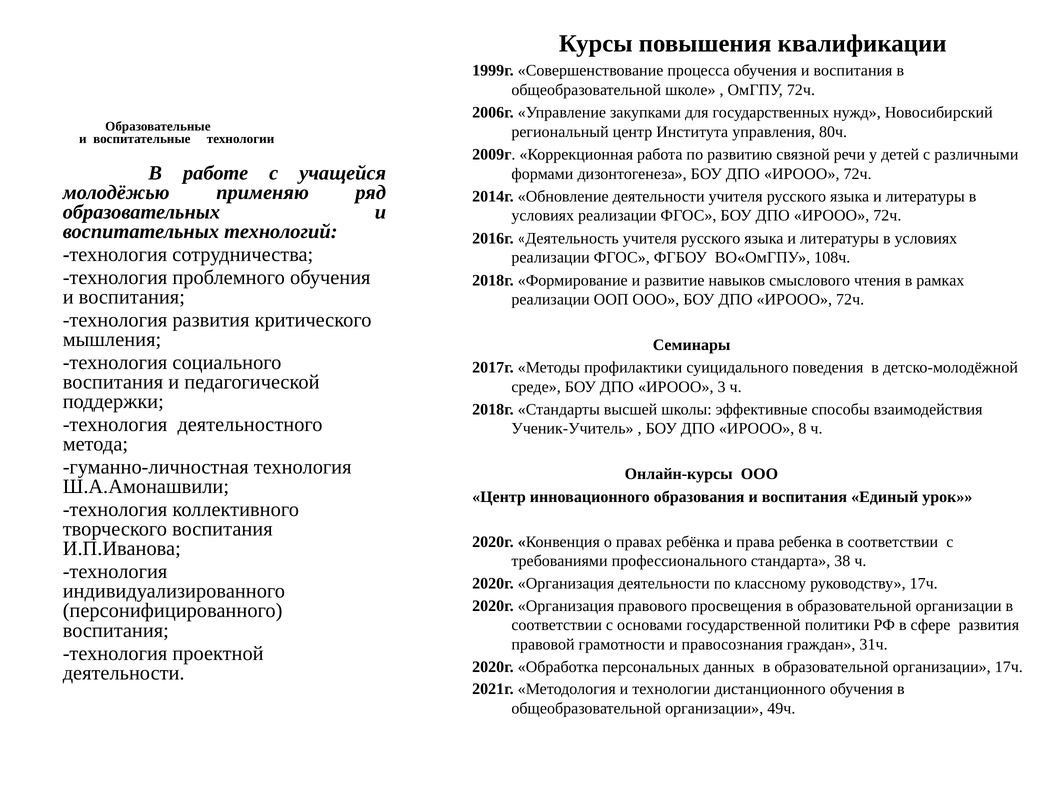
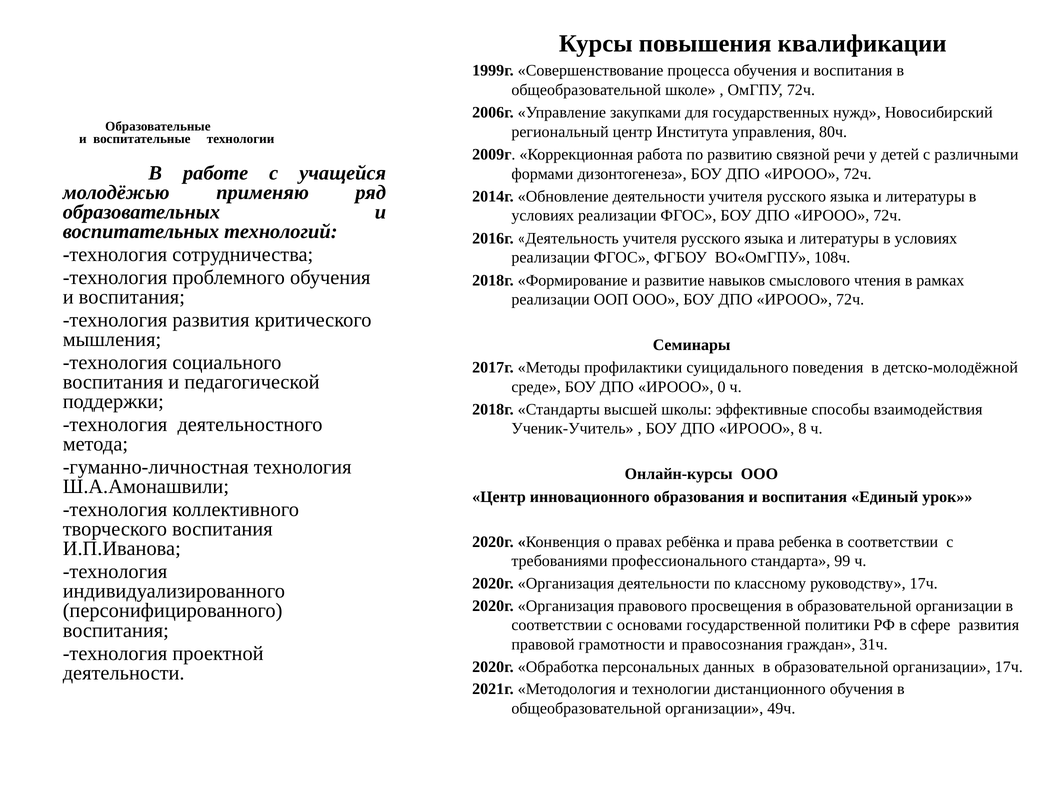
3: 3 -> 0
38: 38 -> 99
